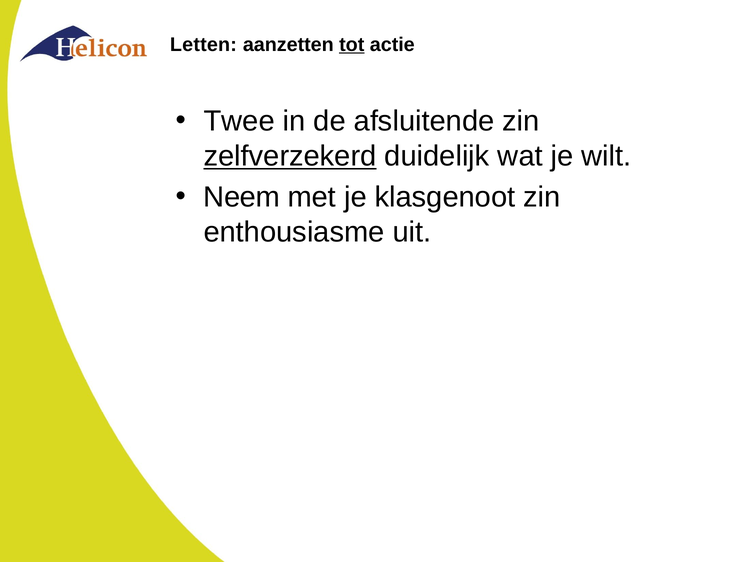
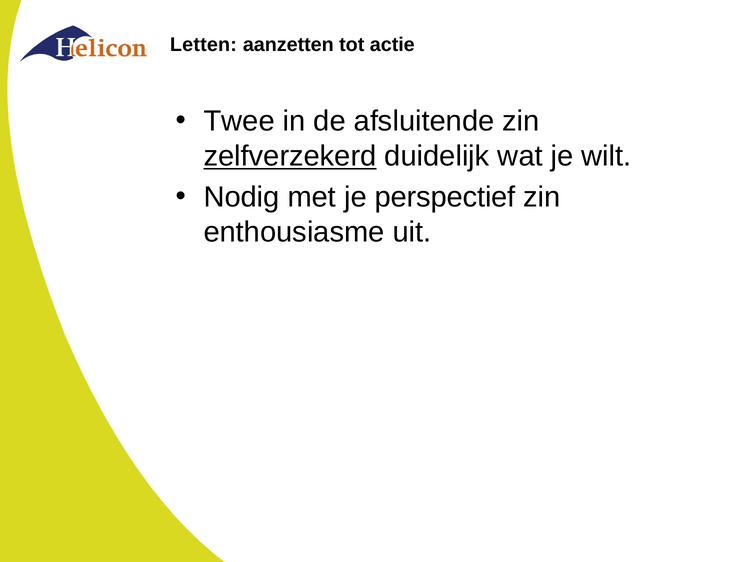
tot underline: present -> none
Neem: Neem -> Nodig
klasgenoot: klasgenoot -> perspectief
